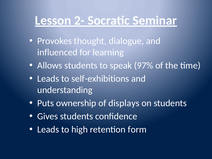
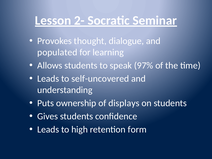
influenced: influenced -> populated
self-exhibitions: self-exhibitions -> self-uncovered
